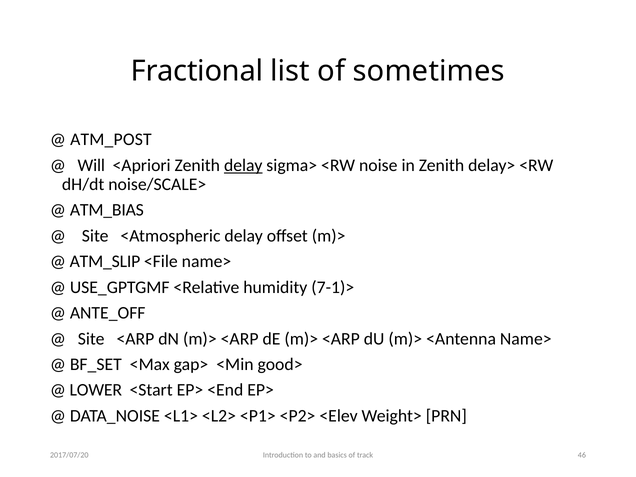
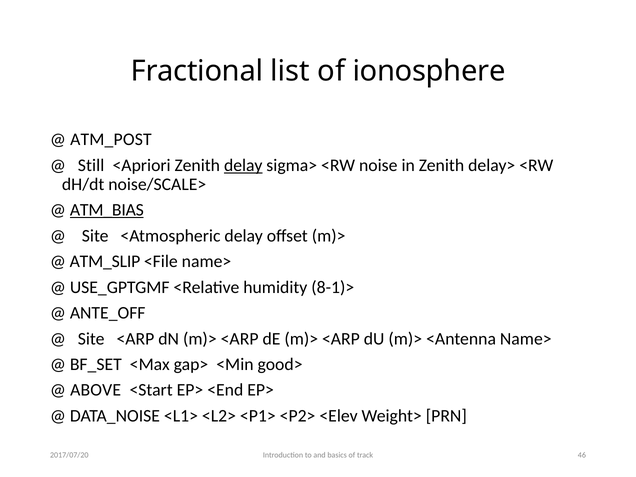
sometimes: sometimes -> ionosphere
Will: Will -> Still
ATM_BIAS underline: none -> present
7-1)>: 7-1)> -> 8-1)>
LOWER: LOWER -> ABOVE
